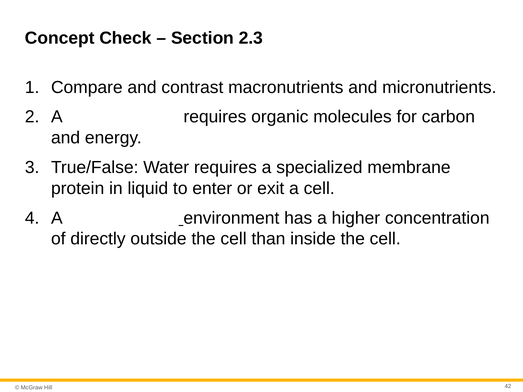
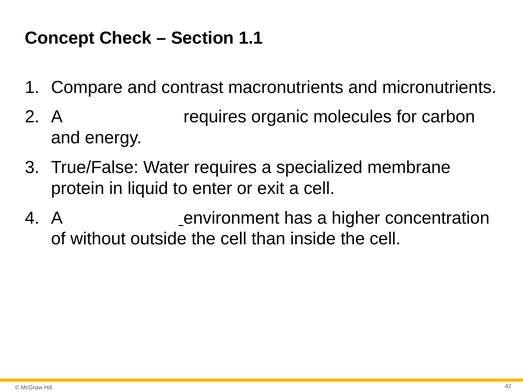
2.3: 2.3 -> 1.1
directly: directly -> without
